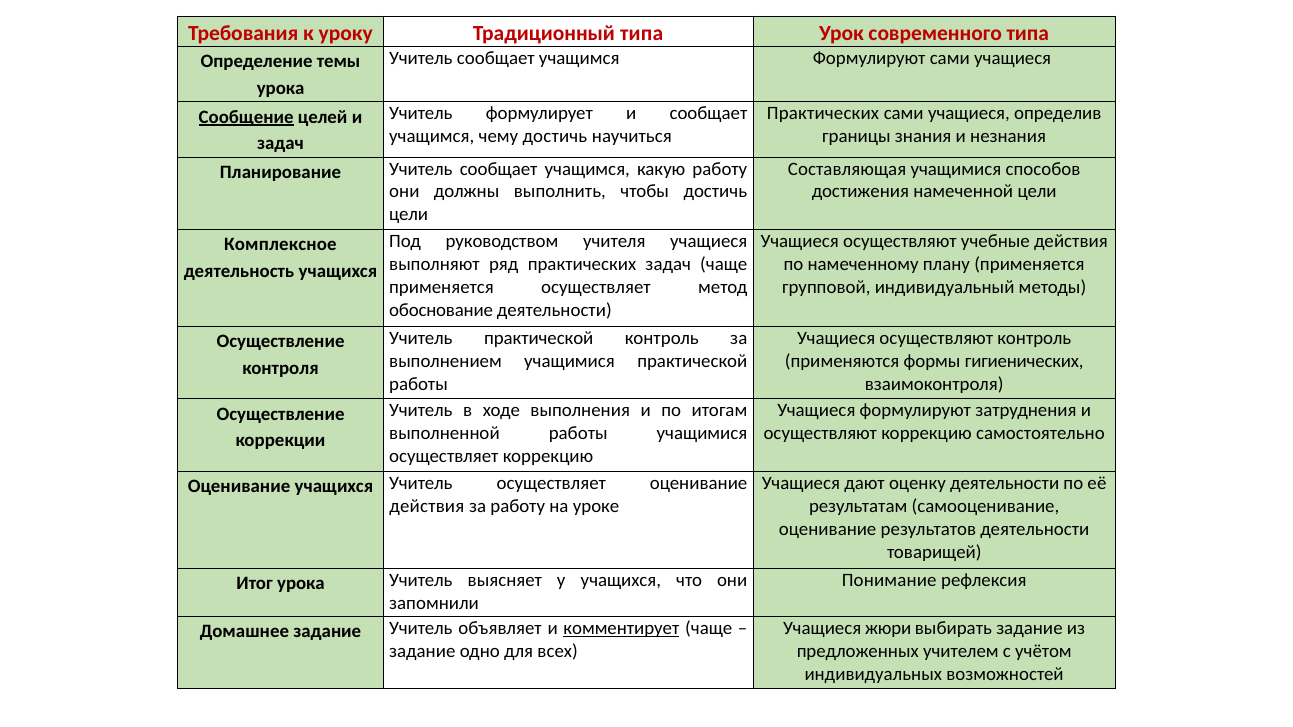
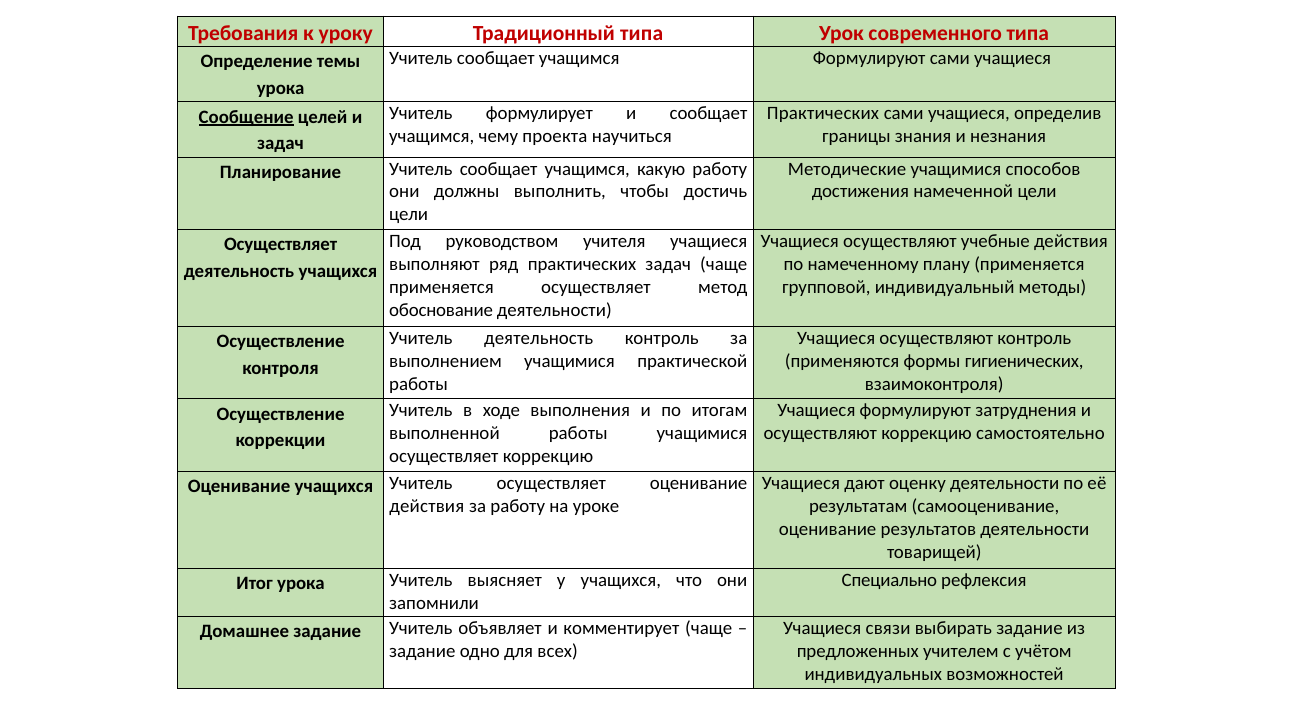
чему достичь: достичь -> проекта
Составляющая: Составляющая -> Методические
Комплексное at (280, 245): Комплексное -> Осуществляет
Учитель практической: практической -> деятельность
Понимание: Понимание -> Специально
жюри: жюри -> связи
комментирует underline: present -> none
